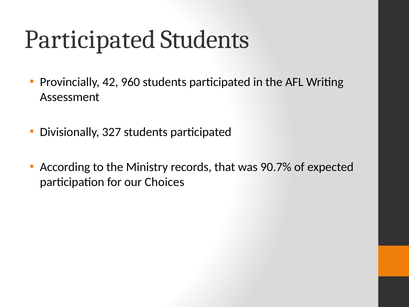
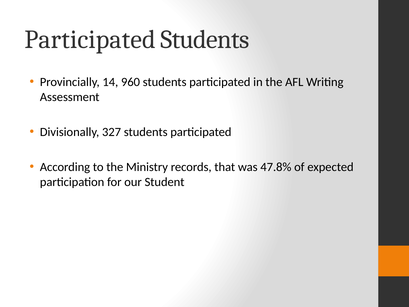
42: 42 -> 14
90.7%: 90.7% -> 47.8%
Choices: Choices -> Student
